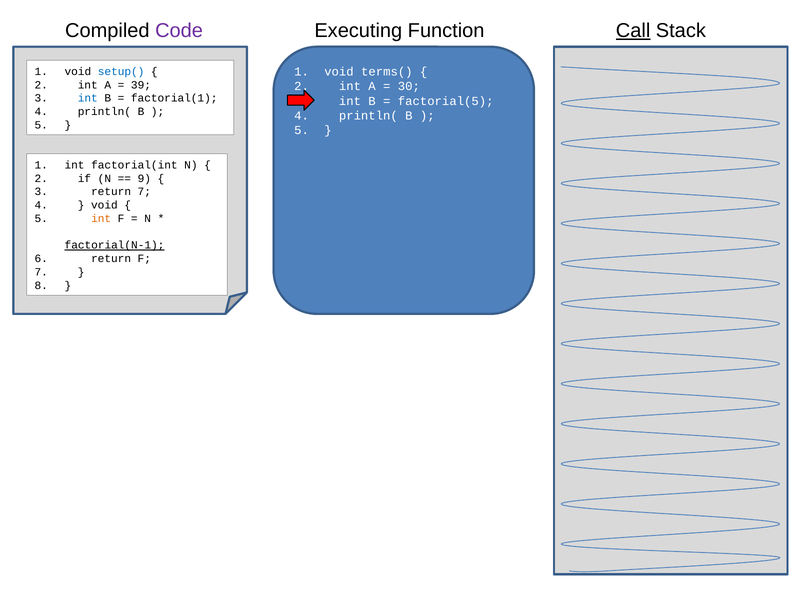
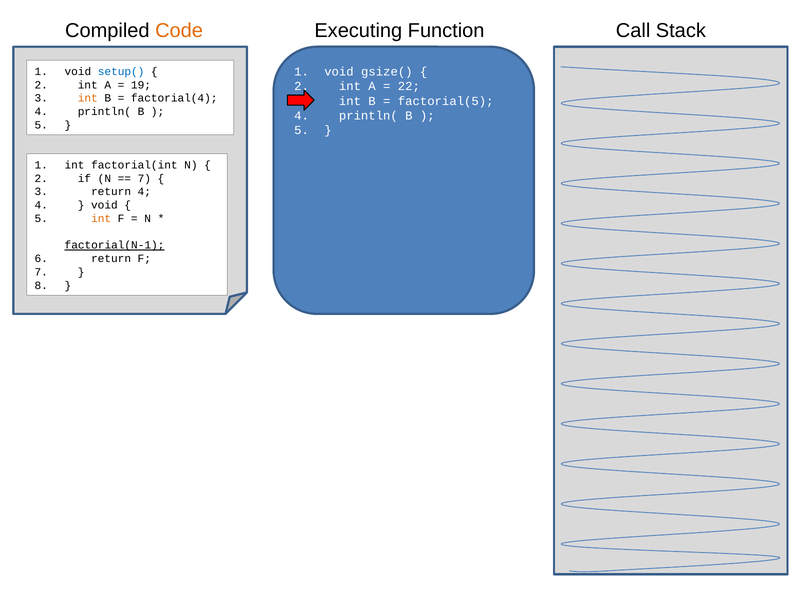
Code colour: purple -> orange
Call underline: present -> none
terms(: terms( -> gsize(
39: 39 -> 19
30: 30 -> 22
int at (88, 98) colour: blue -> orange
factorial(1: factorial(1 -> factorial(4
9 at (144, 178): 9 -> 7
return 7: 7 -> 4
